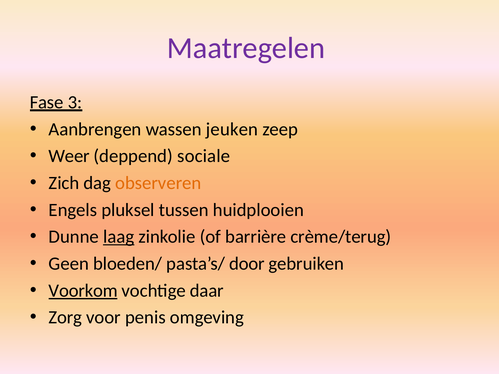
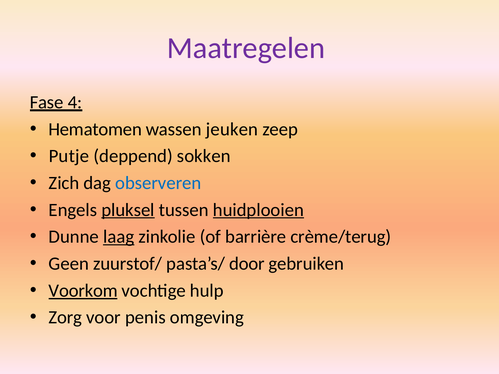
3: 3 -> 4
Aanbrengen: Aanbrengen -> Hematomen
Weer: Weer -> Putje
sociale: sociale -> sokken
observeren colour: orange -> blue
pluksel underline: none -> present
huidplooien underline: none -> present
bloeden/: bloeden/ -> zuurstof/
daar: daar -> hulp
